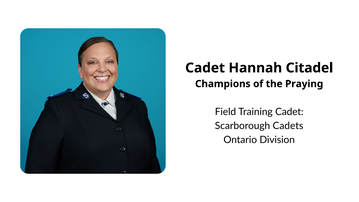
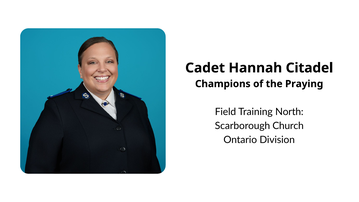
Training Cadet: Cadet -> North
Cadets: Cadets -> Church
